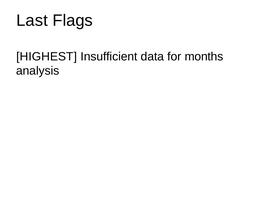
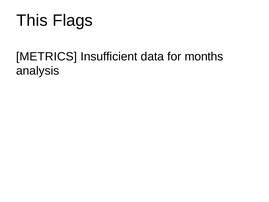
Last: Last -> This
HIGHEST: HIGHEST -> METRICS
